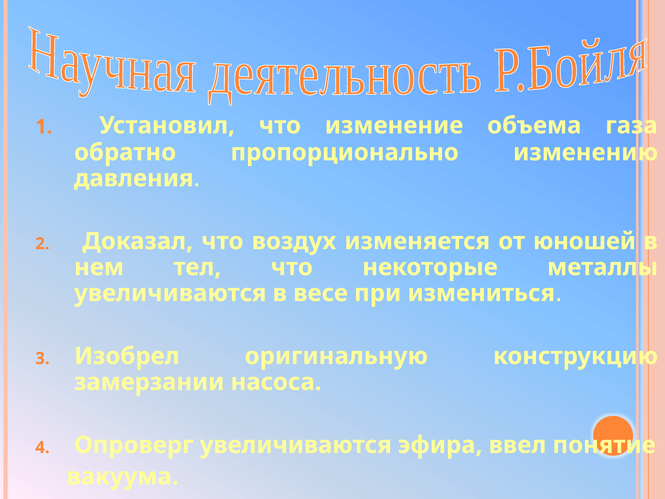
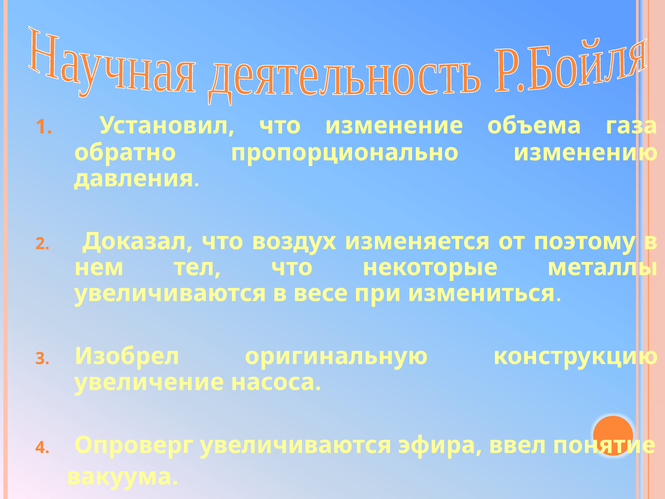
юношей: юношей -> поэтому
замерзании: замерзании -> увеличение
